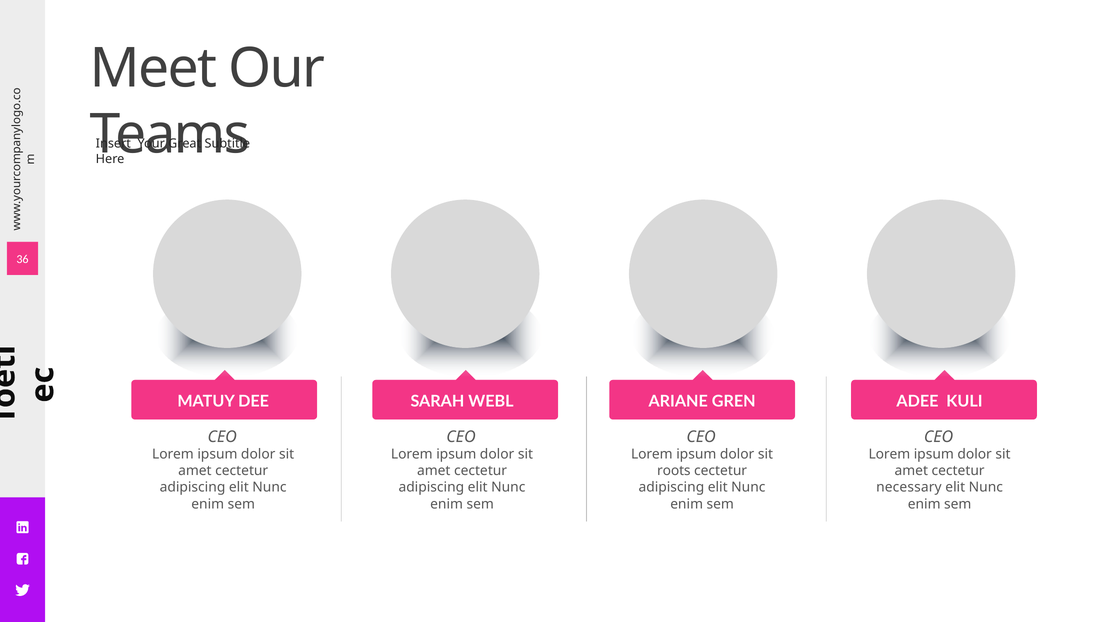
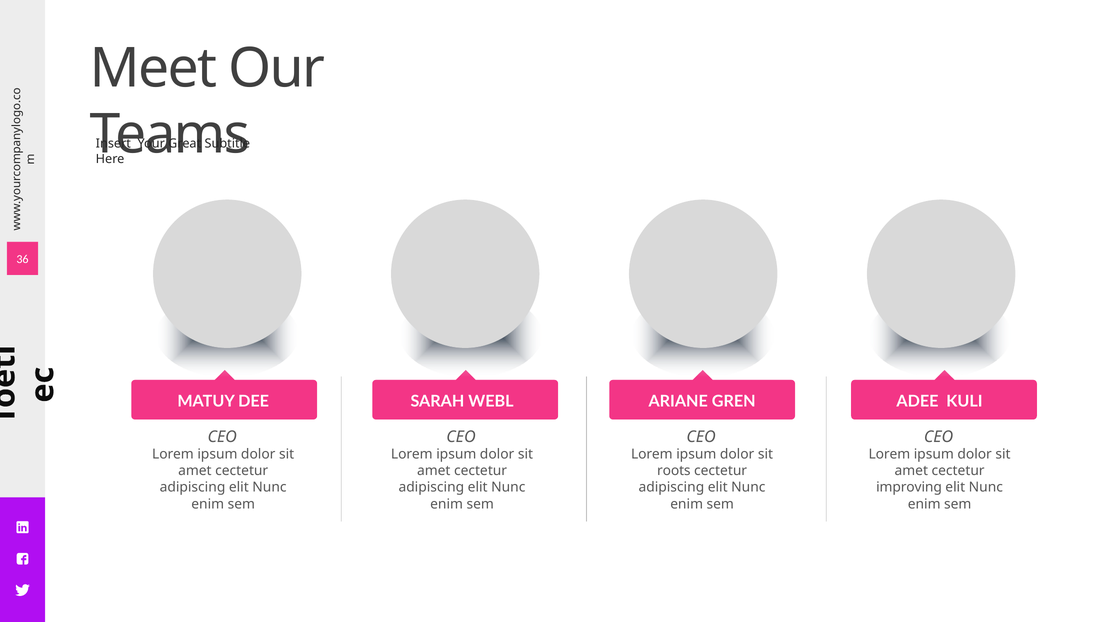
necessary: necessary -> improving
